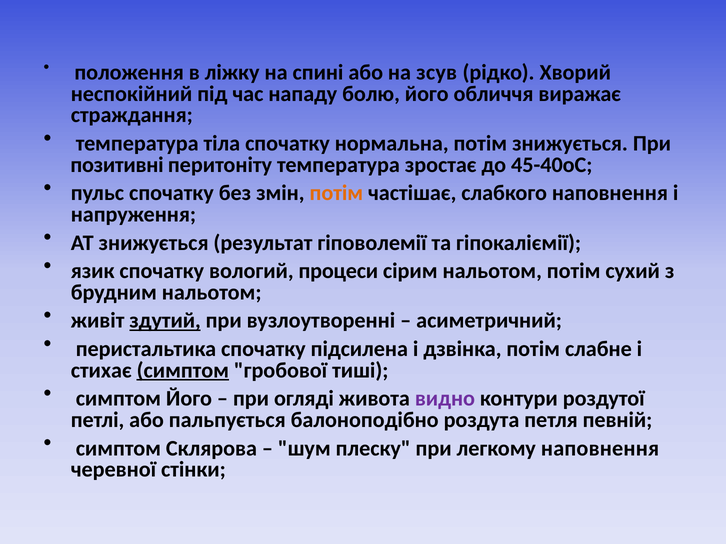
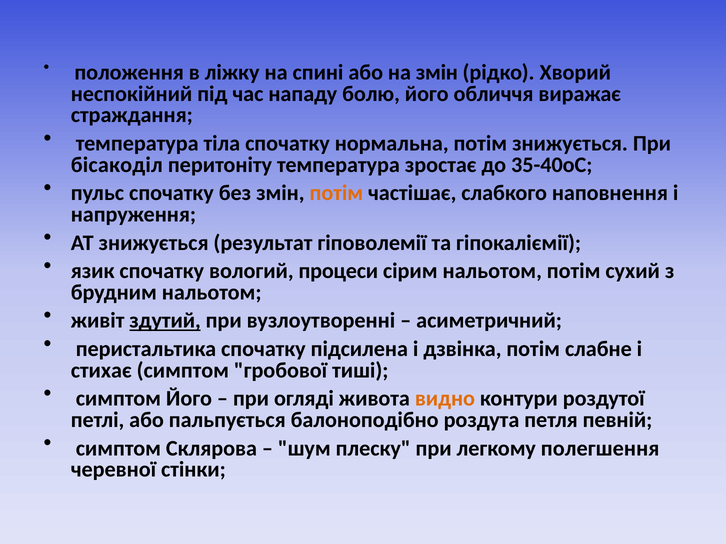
на зсув: зсув -> змін
позитивні: позитивні -> бісакоділ
45-40оС: 45-40оС -> 35-40оС
симптом at (183, 371) underline: present -> none
видно colour: purple -> orange
легкому наповнення: наповнення -> полегшення
